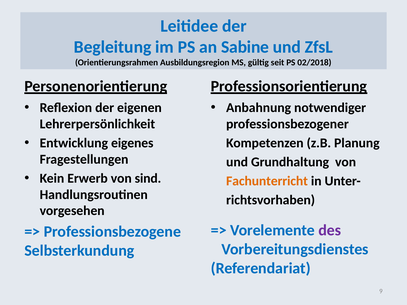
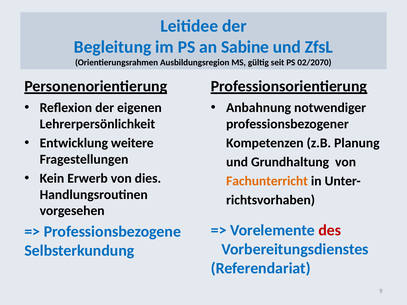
02/2018: 02/2018 -> 02/2070
eigenes: eigenes -> weitere
sind: sind -> dies
des colour: purple -> red
